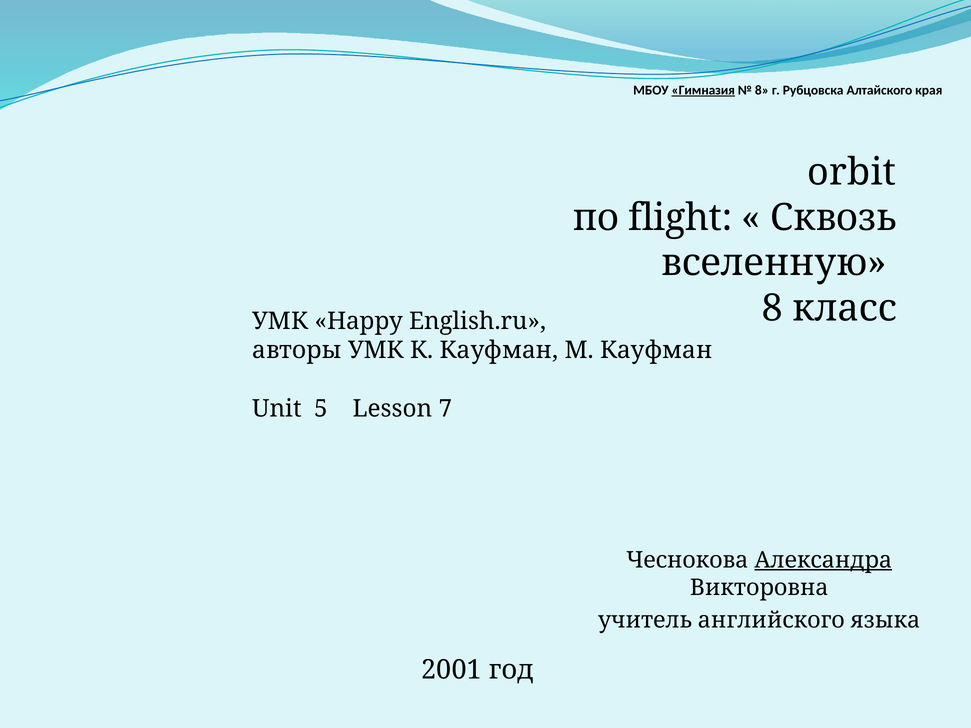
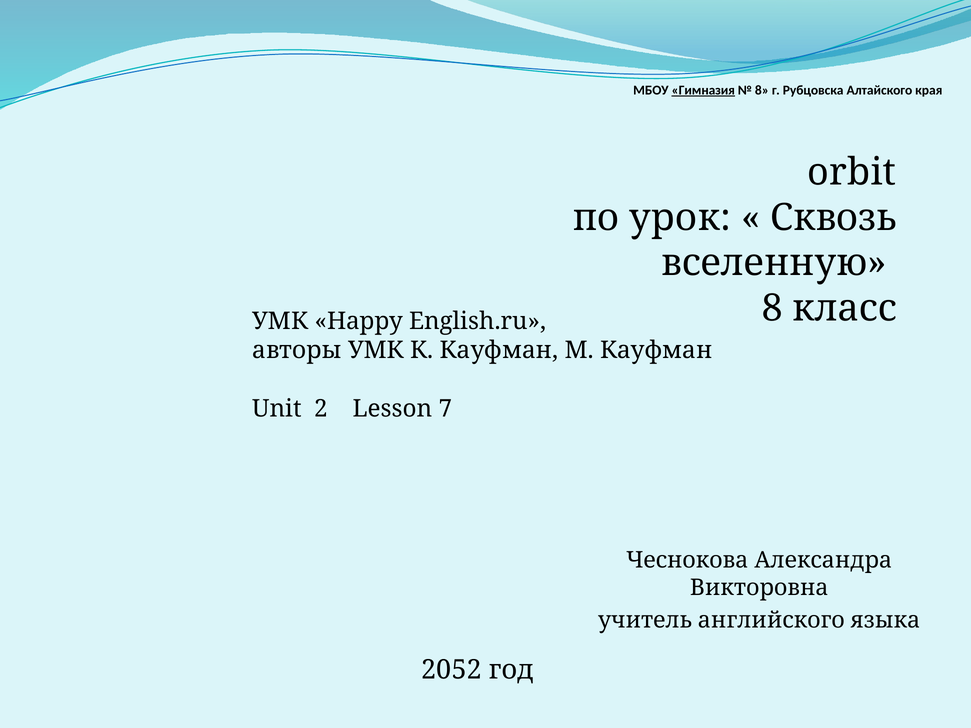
flight: flight -> урок
5: 5 -> 2
Александра underline: present -> none
2001: 2001 -> 2052
